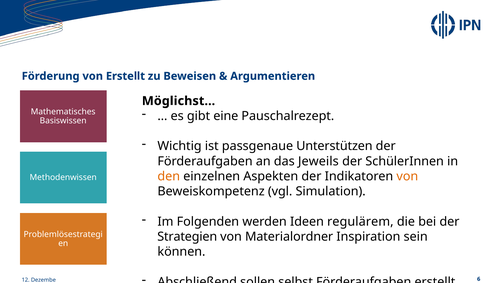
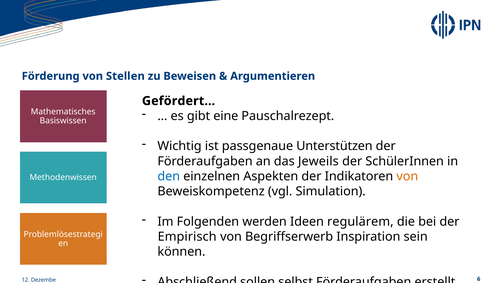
von Erstellt: Erstellt -> Stellen
Möglichst…: Möglichst… -> Gefördert…
den at (169, 176) colour: orange -> blue
Strategien: Strategien -> Empirisch
Materialordner: Materialordner -> Begriffserwerb
